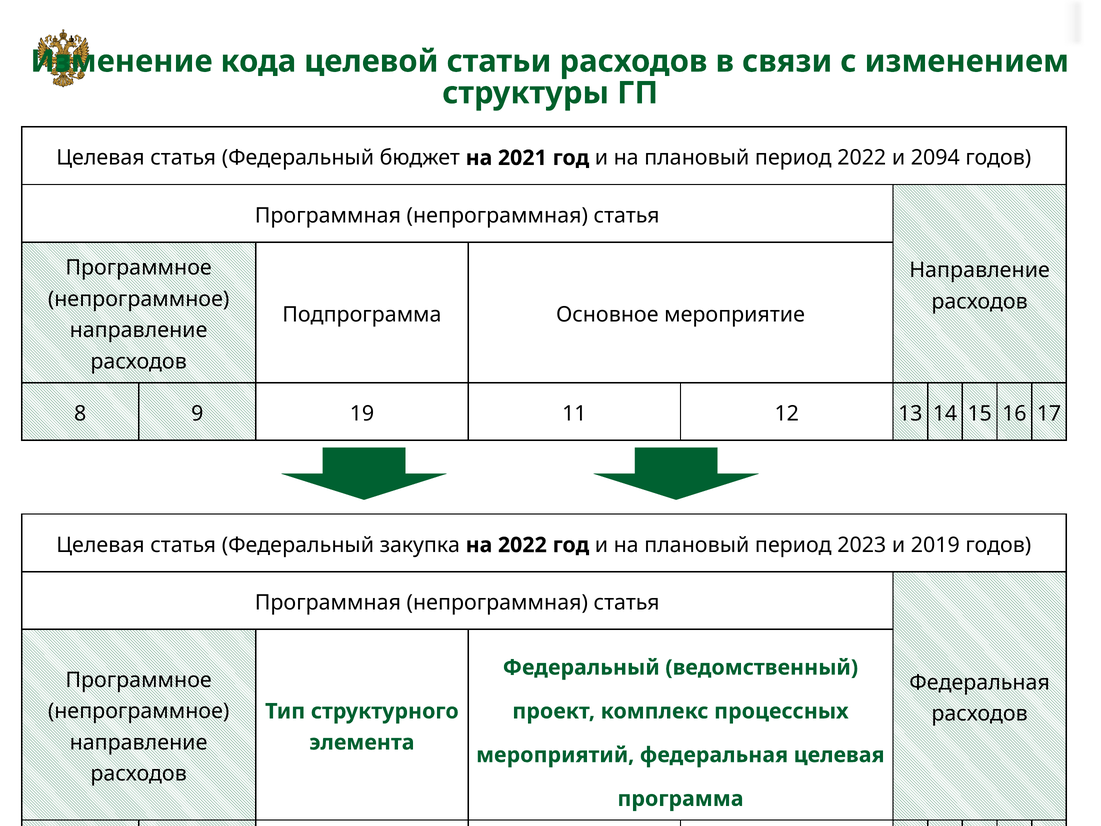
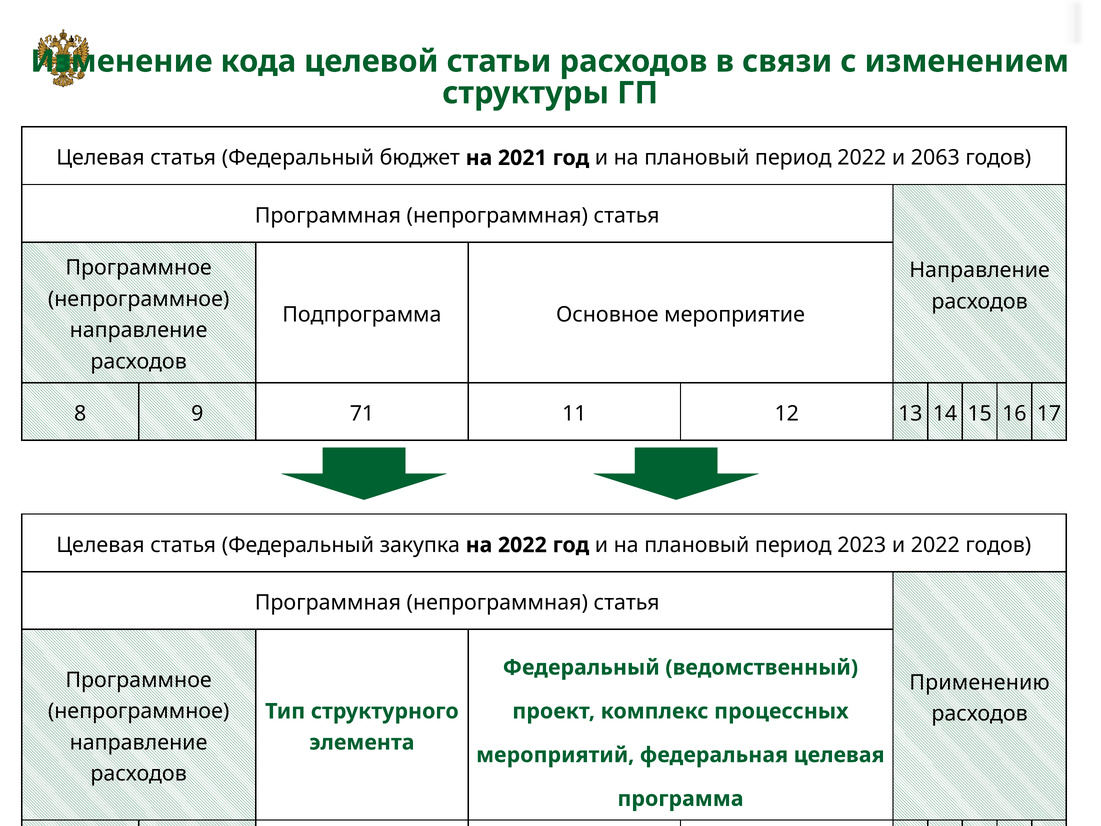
2094: 2094 -> 2063
19: 19 -> 71
и 2019: 2019 -> 2022
Федеральная at (980, 682): Федеральная -> Применению
